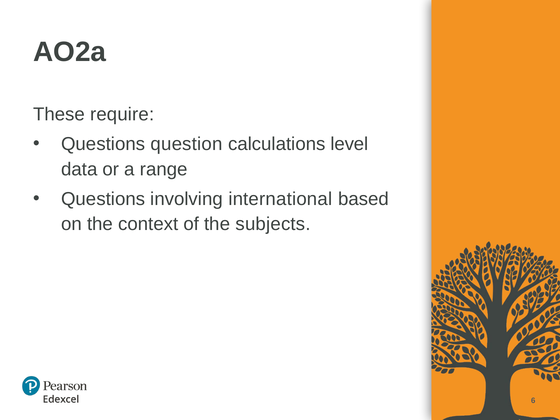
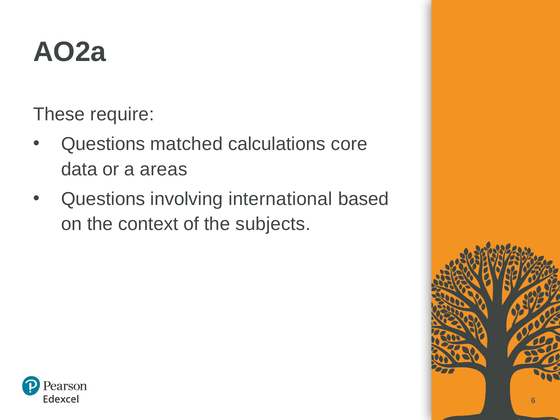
question: question -> matched
level: level -> core
range: range -> areas
